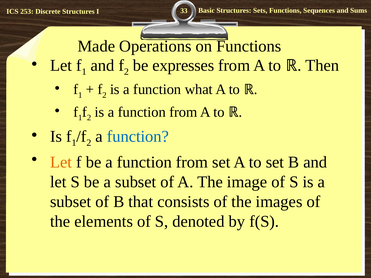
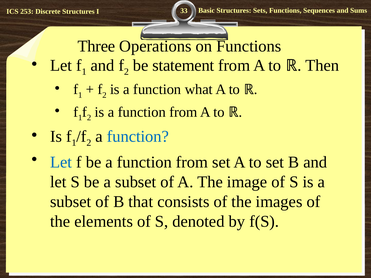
Made: Made -> Three
expresses: expresses -> statement
Let at (61, 162) colour: orange -> blue
